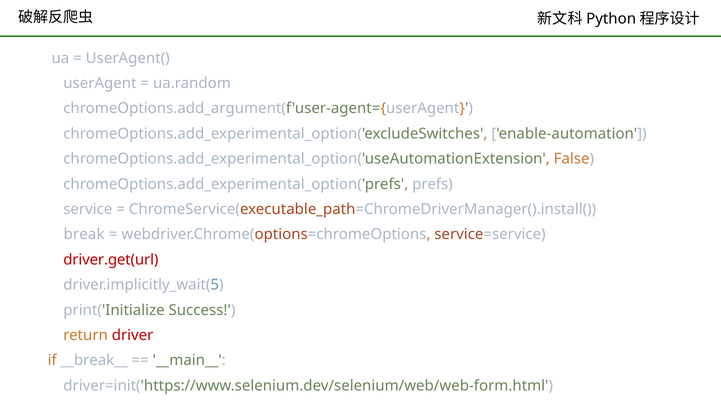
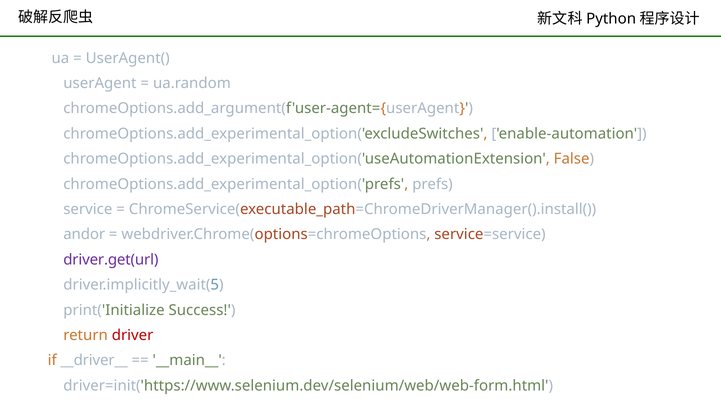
break: break -> andor
driver.get(url colour: red -> purple
__break__: __break__ -> __driver__
